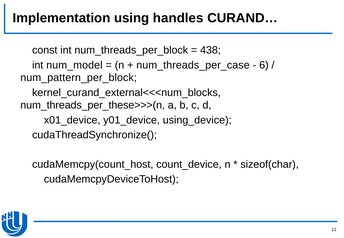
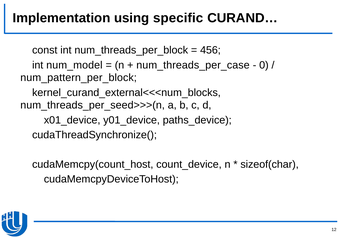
handles: handles -> specific
438: 438 -> 456
6: 6 -> 0
num_threads_per_these>>>(n: num_threads_per_these>>>(n -> num_threads_per_seed>>>(n
using_device: using_device -> paths_device
